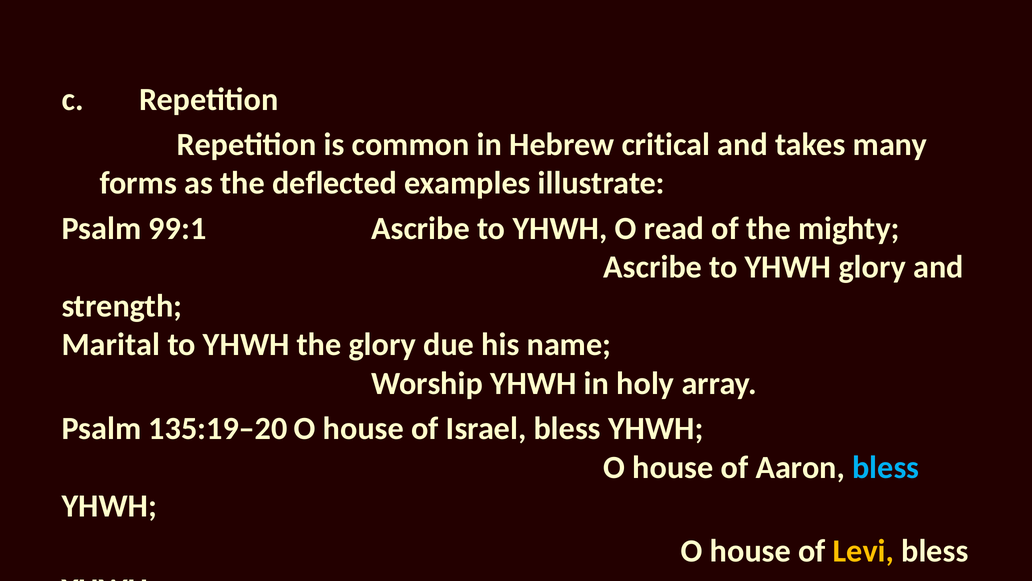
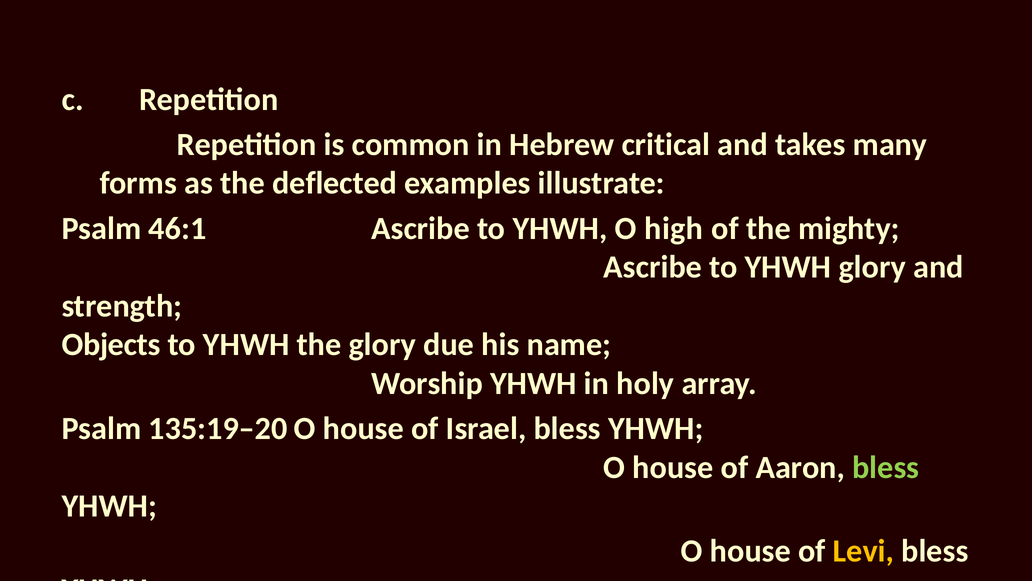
99:1: 99:1 -> 46:1
read: read -> high
Marital: Marital -> Objects
bless at (886, 467) colour: light blue -> light green
